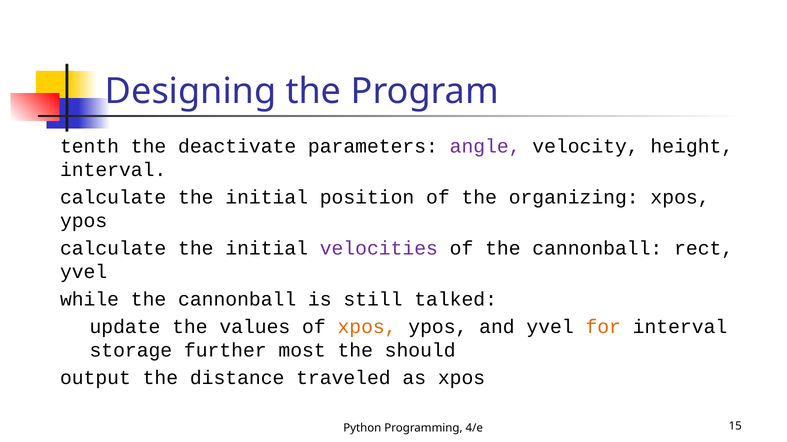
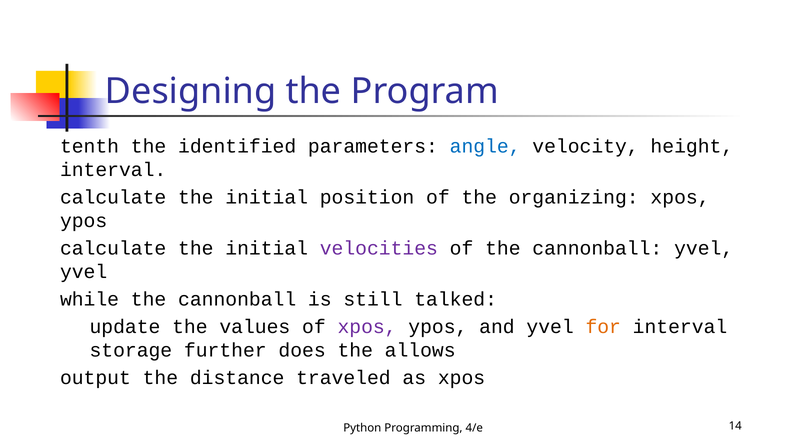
deactivate: deactivate -> identified
angle colour: purple -> blue
cannonball rect: rect -> yvel
xpos at (367, 327) colour: orange -> purple
most: most -> does
should: should -> allows
15: 15 -> 14
